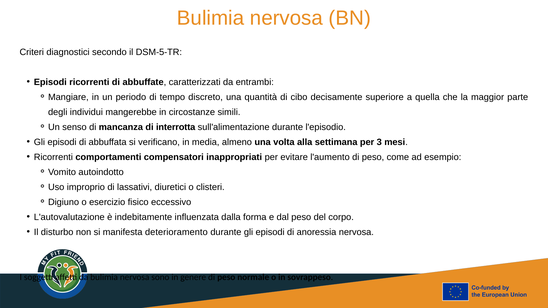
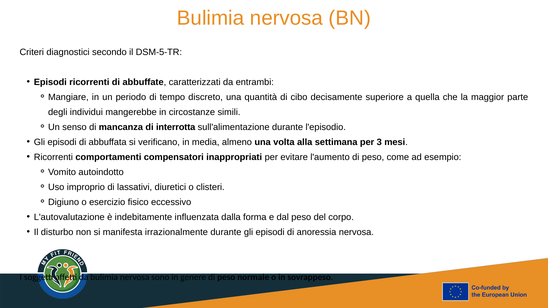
deterioramento: deterioramento -> irrazionalmente
